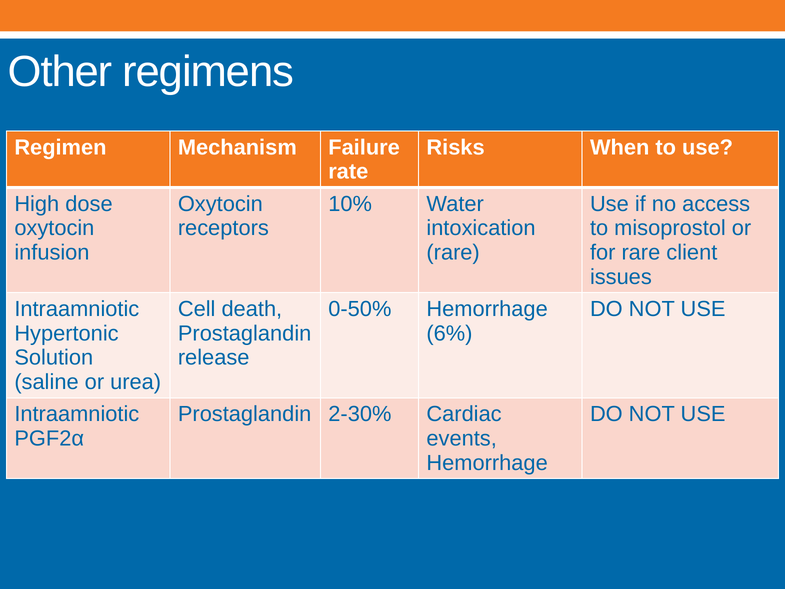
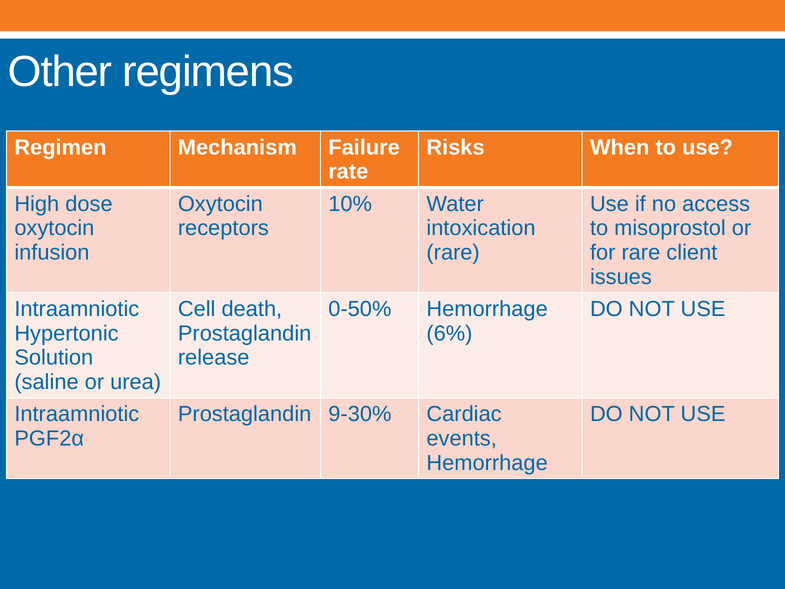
2-30%: 2-30% -> 9-30%
